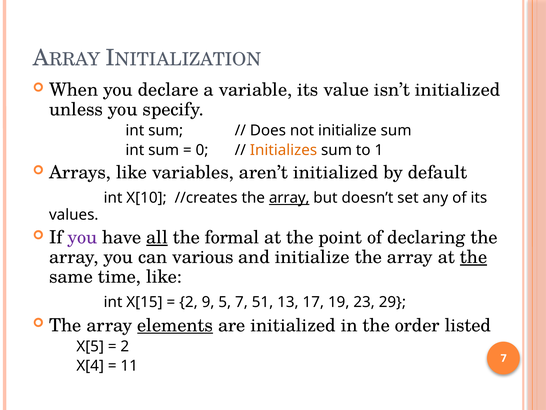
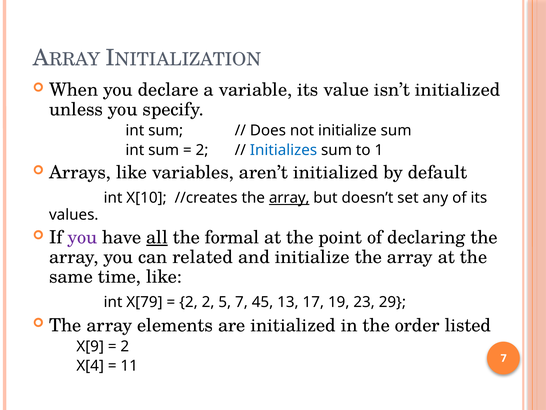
0 at (202, 150): 0 -> 2
Initializes colour: orange -> blue
various: various -> related
the at (474, 257) underline: present -> none
X[15: X[15 -> X[79
2 9: 9 -> 2
51: 51 -> 45
elements underline: present -> none
X[5: X[5 -> X[9
